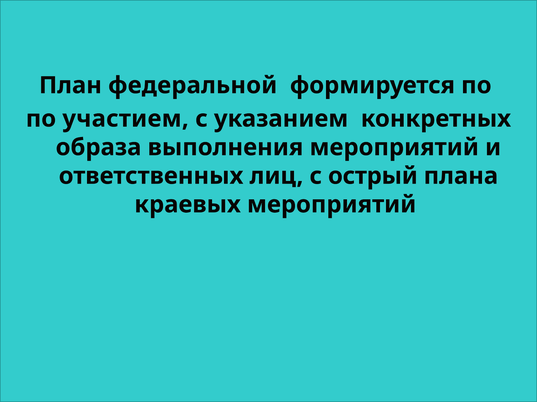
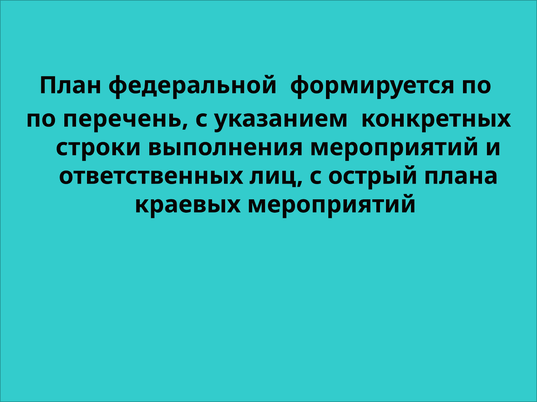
участием: участием -> перечень
образа: образа -> строки
